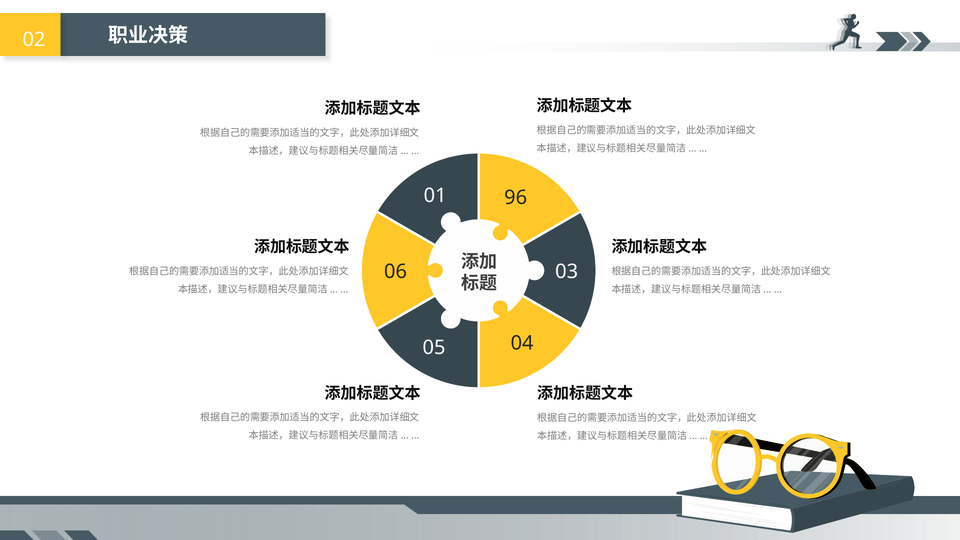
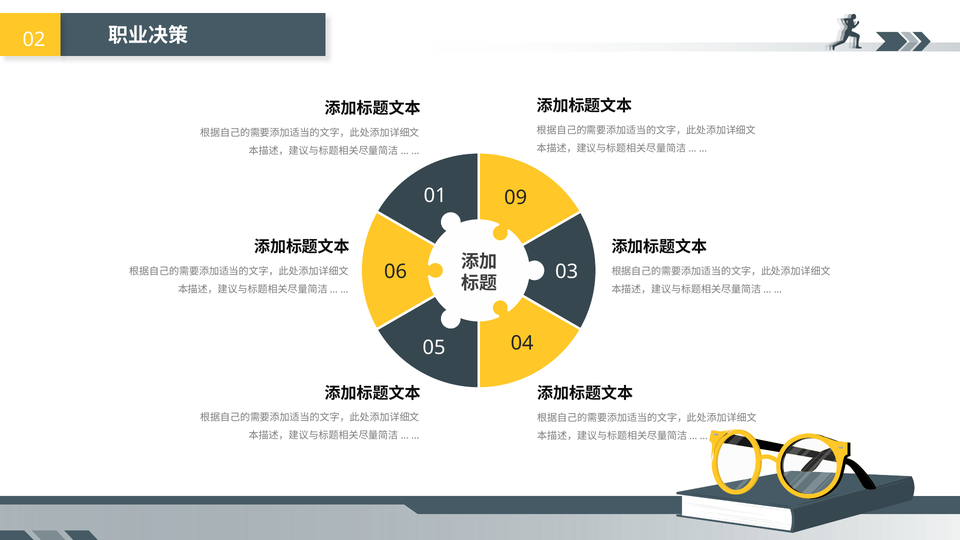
96: 96 -> 09
